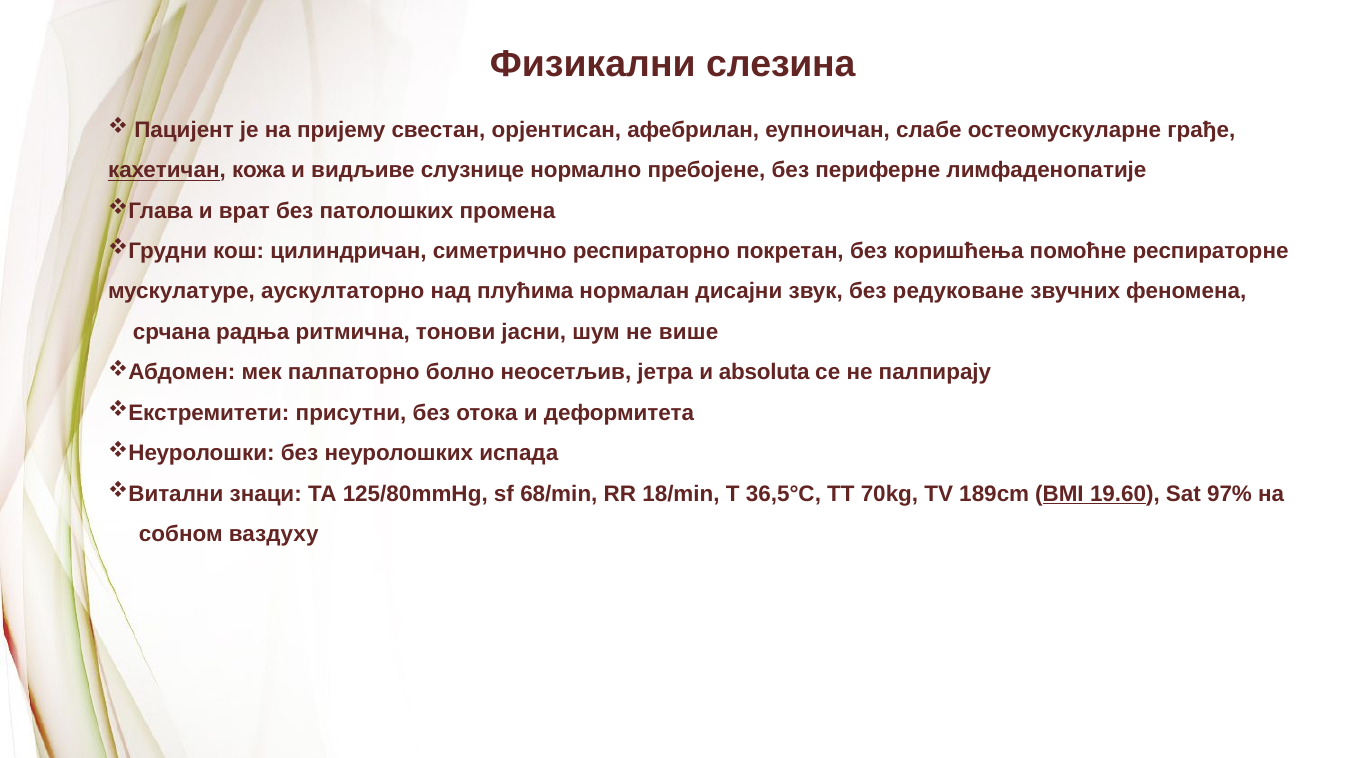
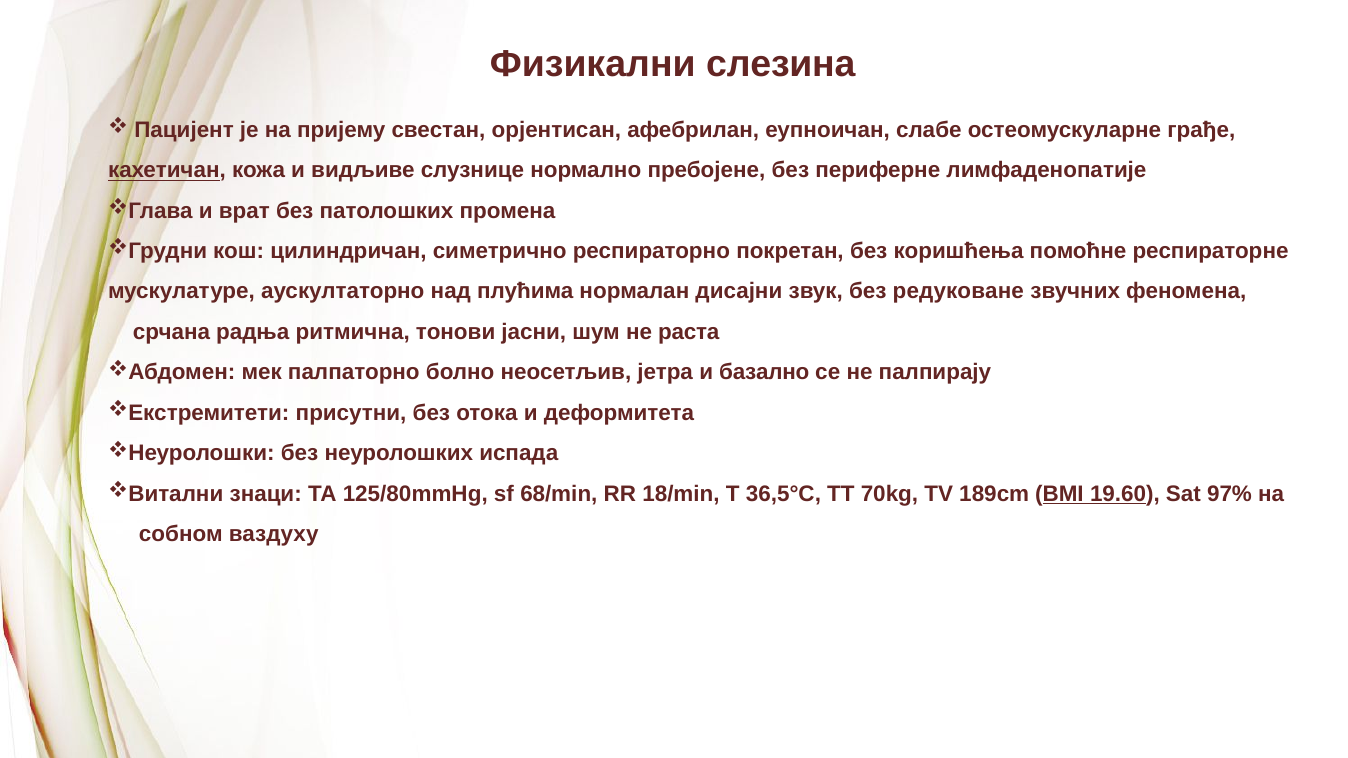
више: више -> раста
absoluta: absoluta -> базално
